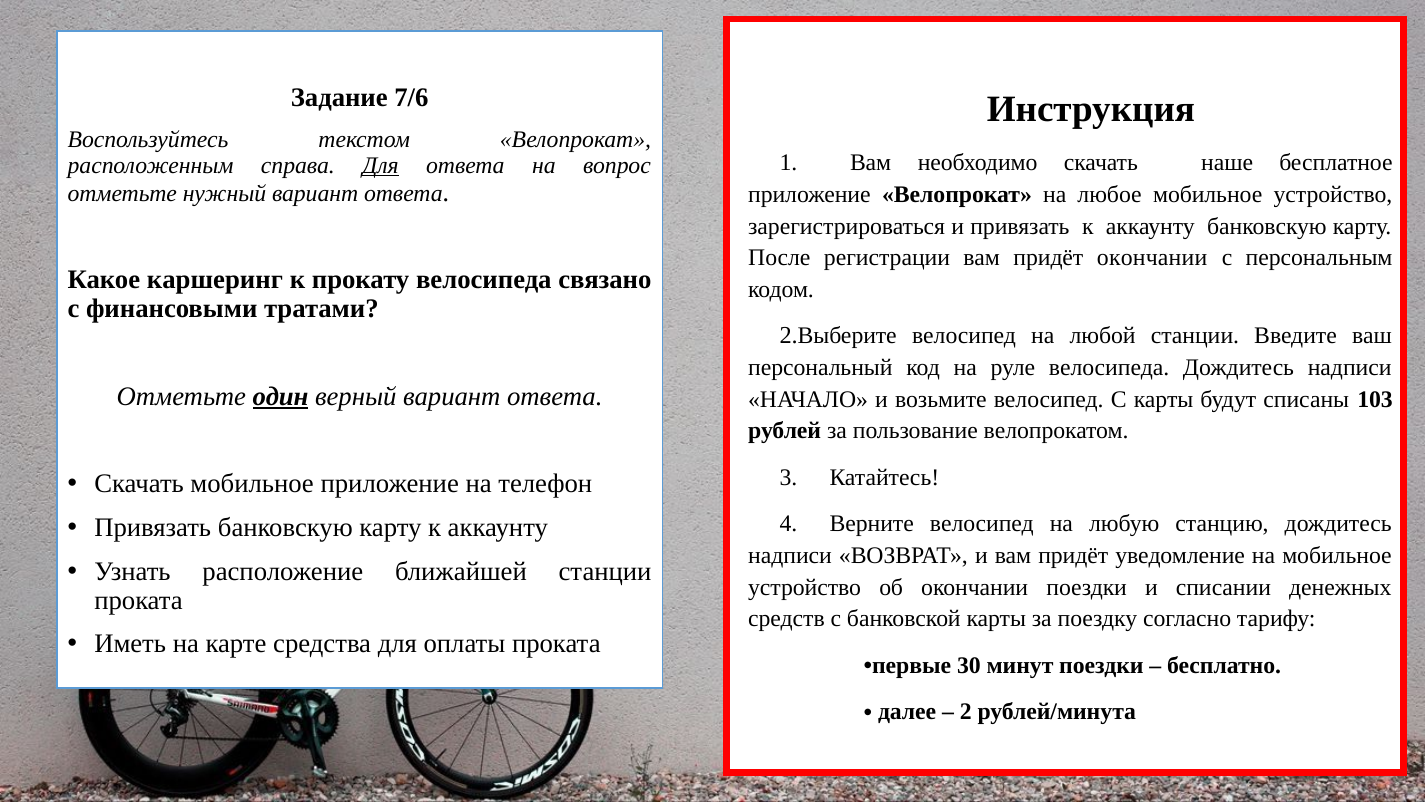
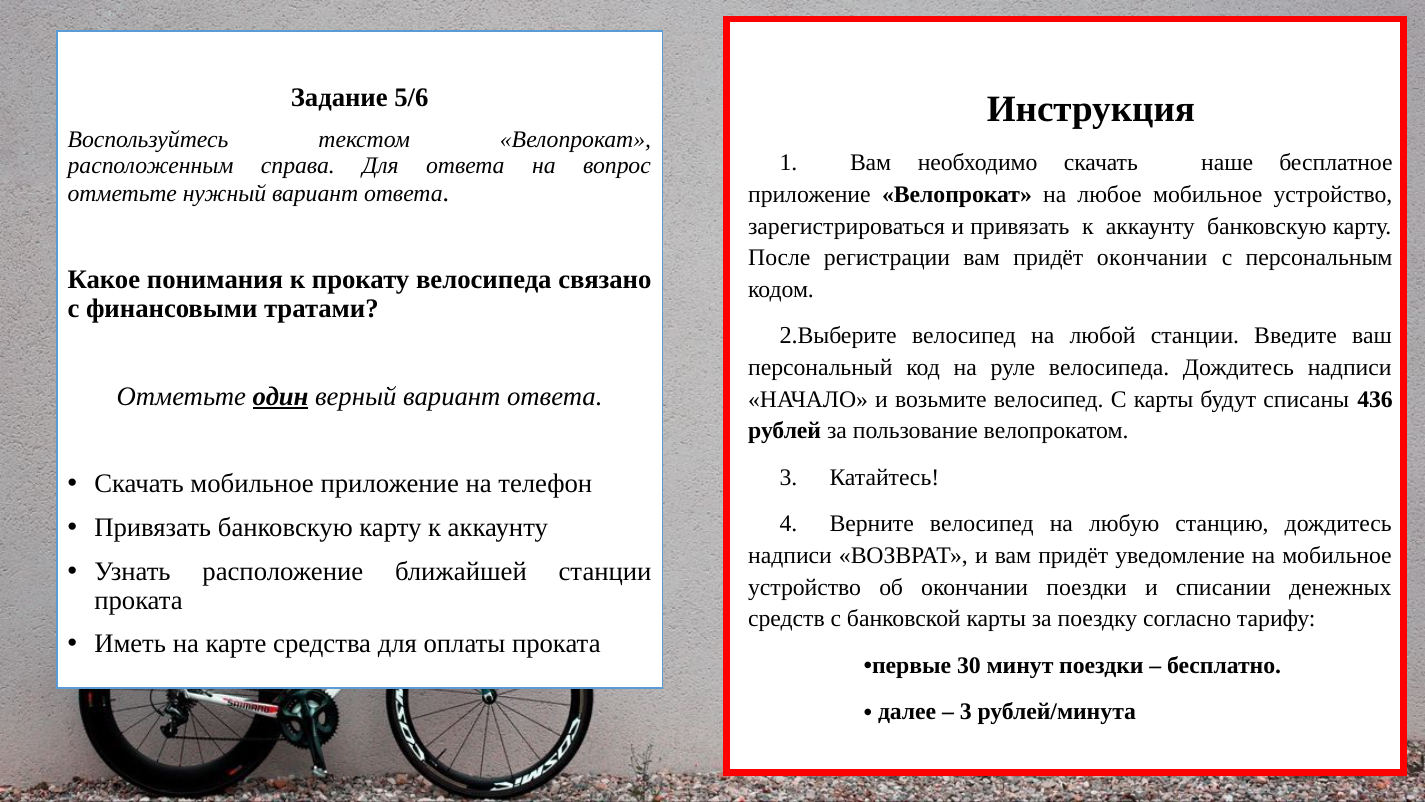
7/6: 7/6 -> 5/6
Для at (380, 165) underline: present -> none
каршеринг: каршеринг -> понимания
103: 103 -> 436
2 at (966, 712): 2 -> 3
